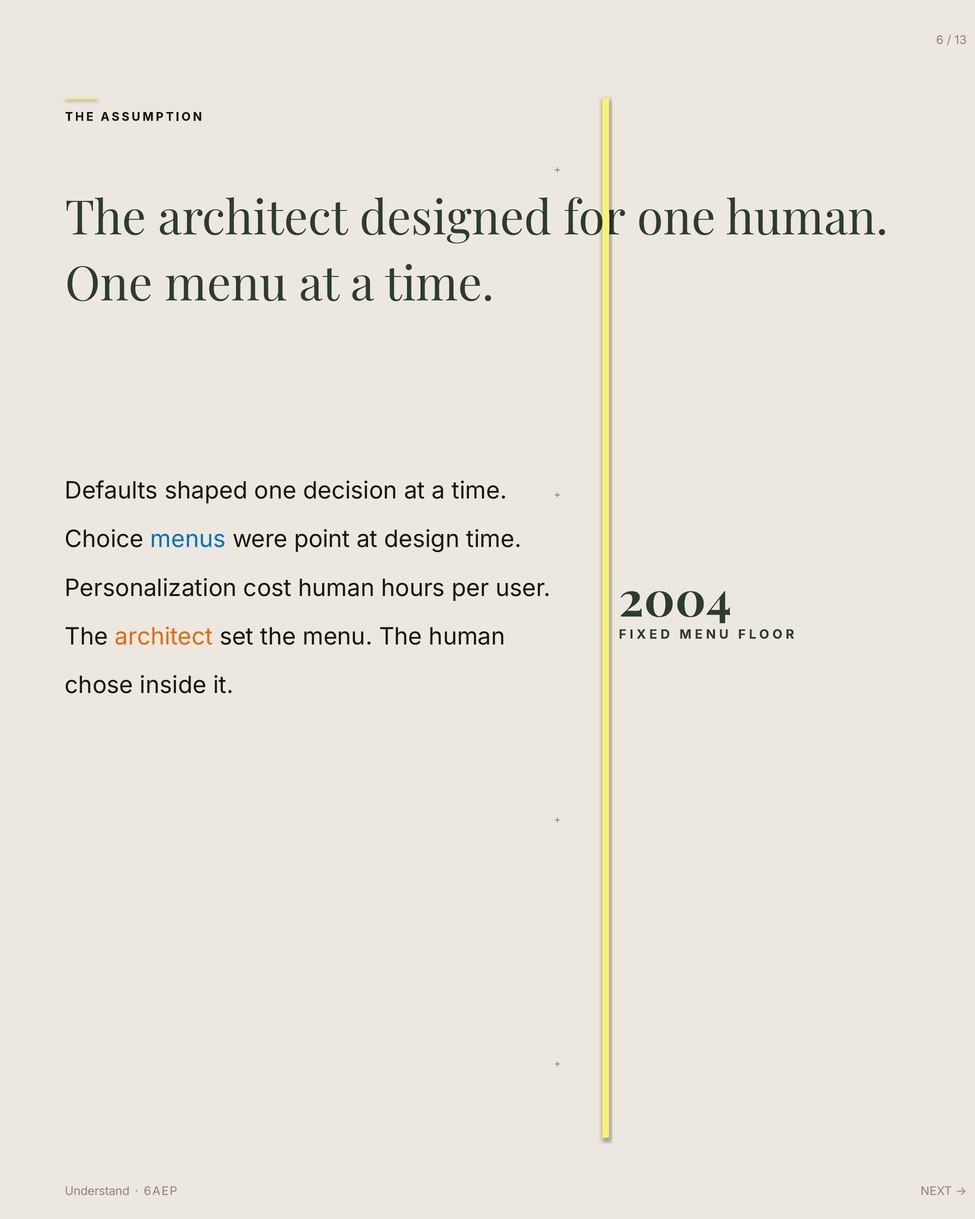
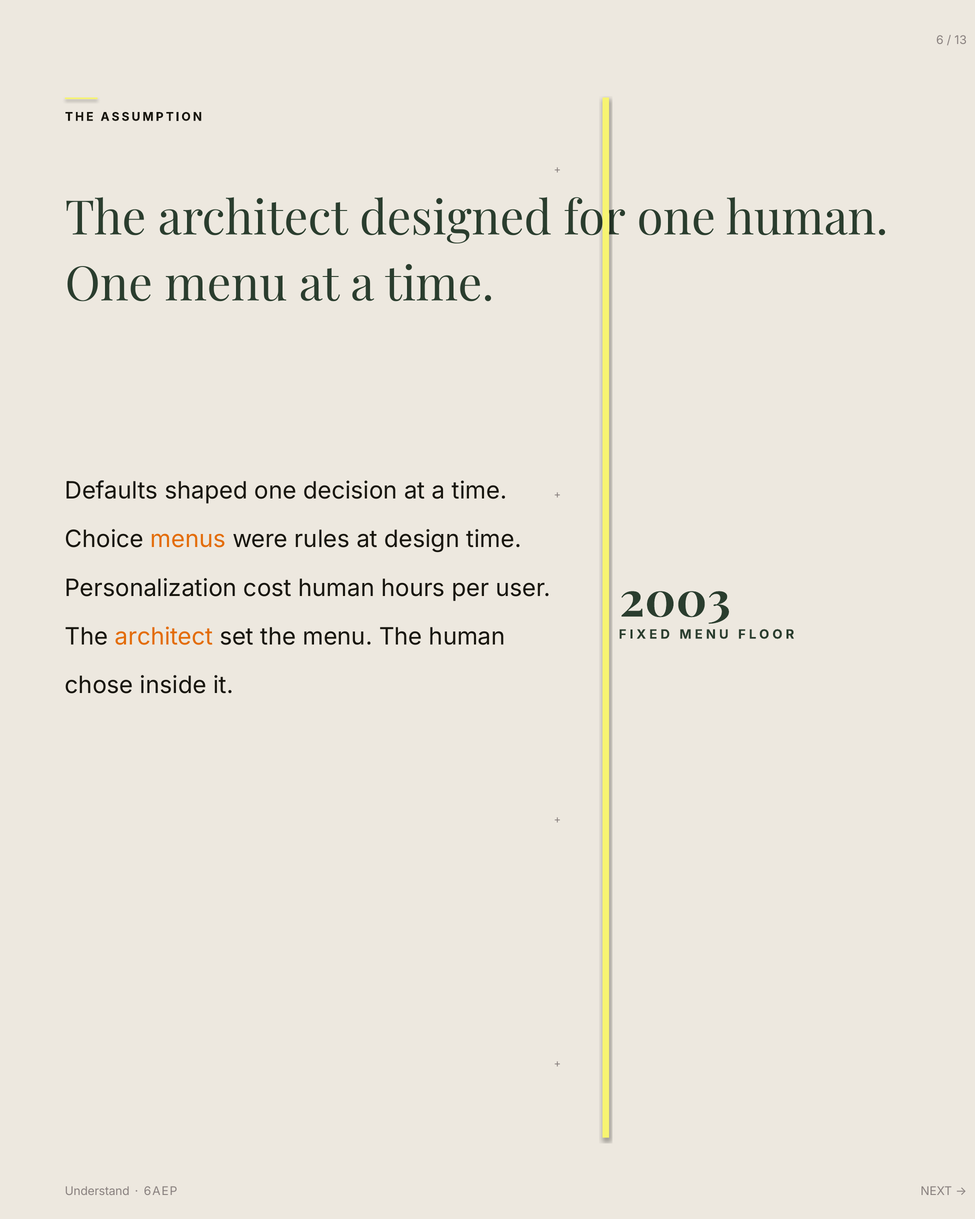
menus colour: blue -> orange
point: point -> rules
2004: 2004 -> 2003
